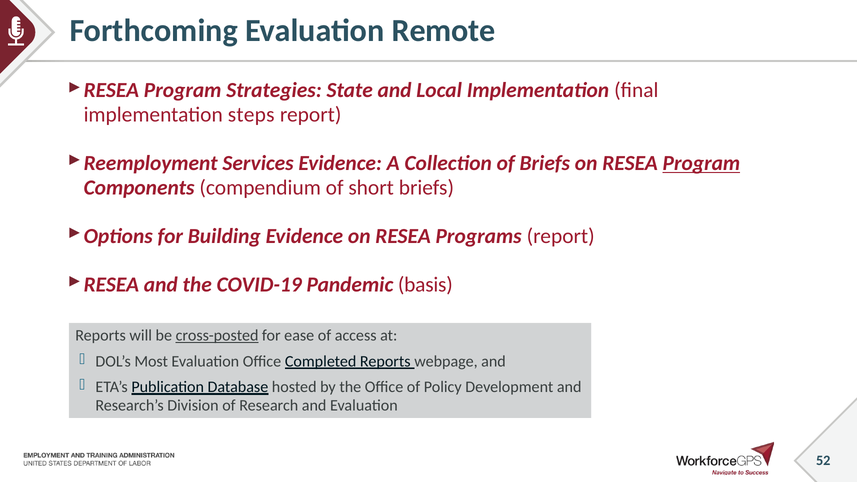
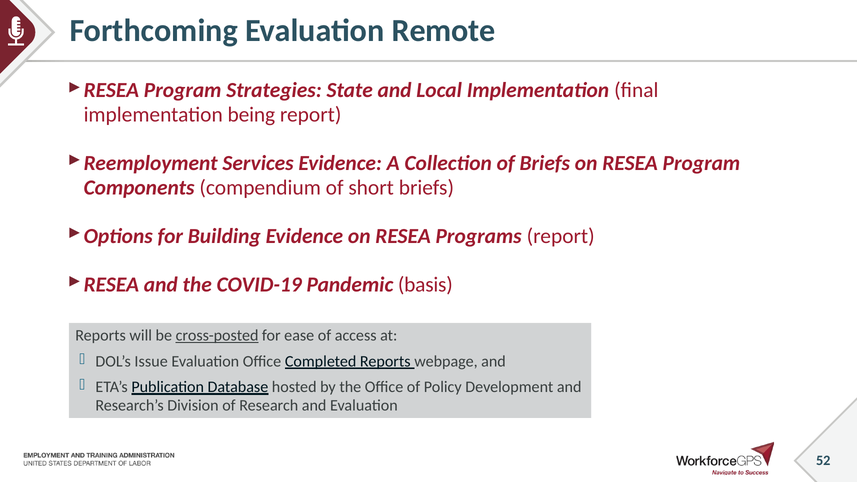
steps: steps -> being
Program at (701, 163) underline: present -> none
Most: Most -> Issue
